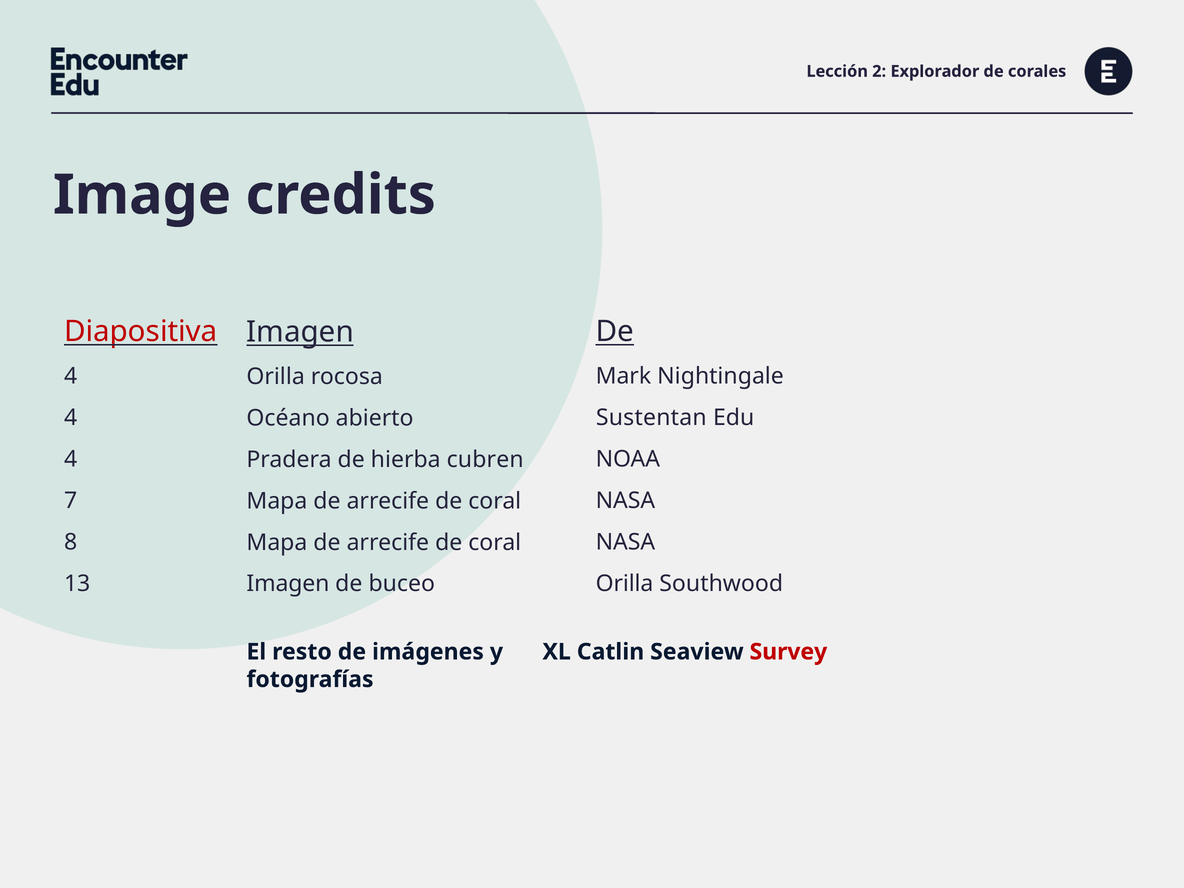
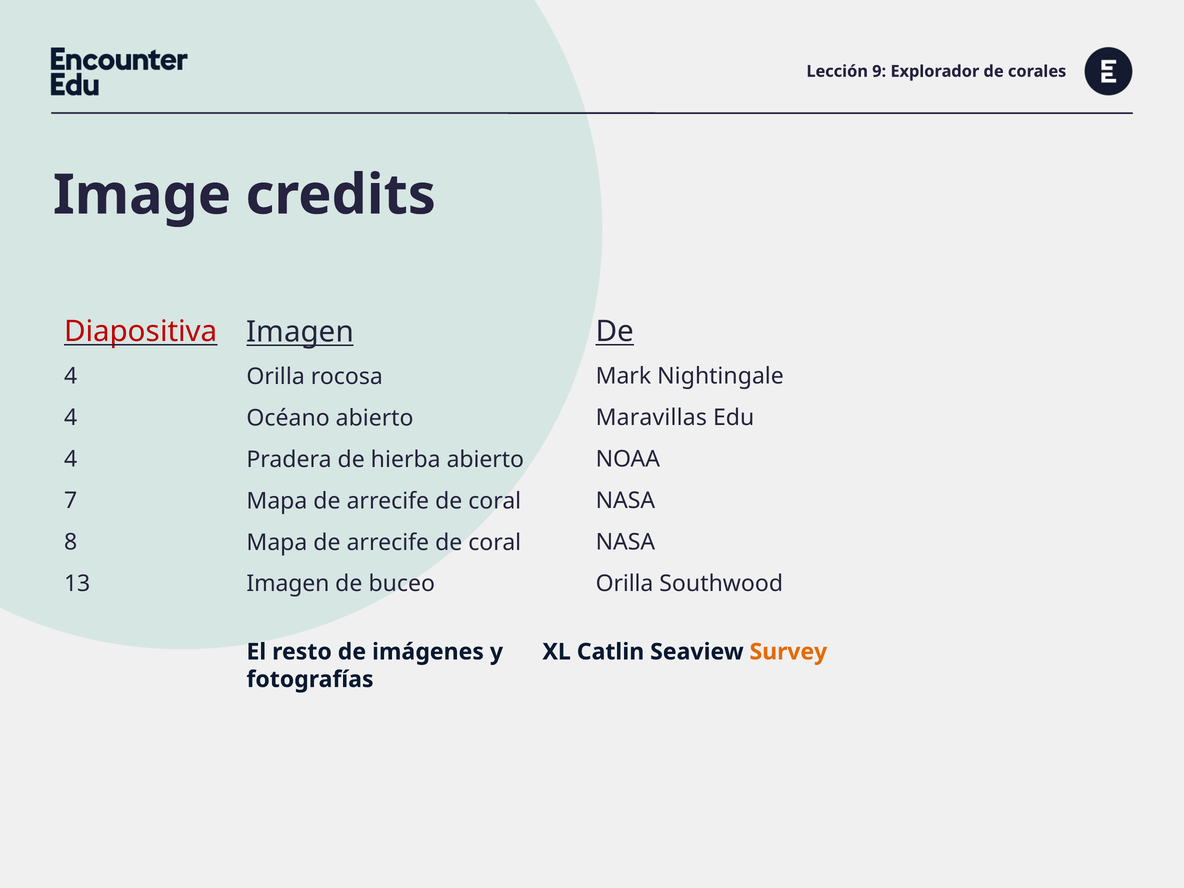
2: 2 -> 9
Sustentan: Sustentan -> Maravillas
hierba cubren: cubren -> abierto
Survey colour: red -> orange
